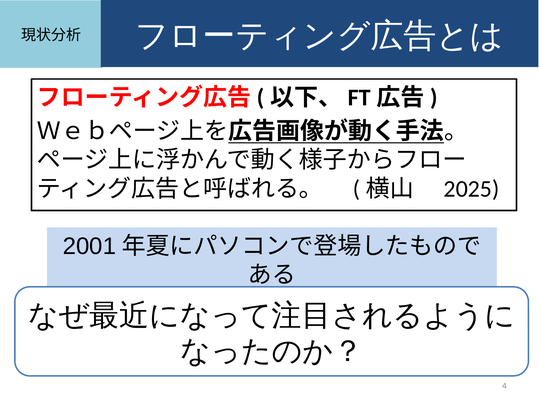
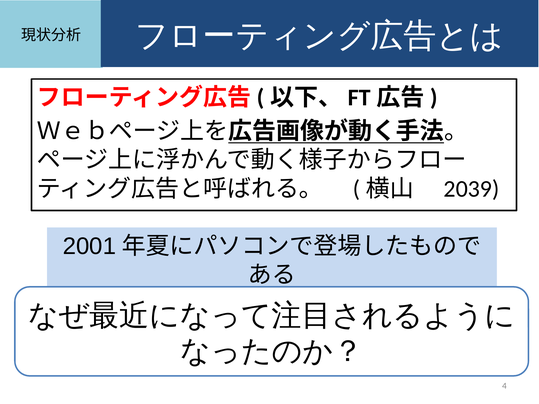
2025: 2025 -> 2039
